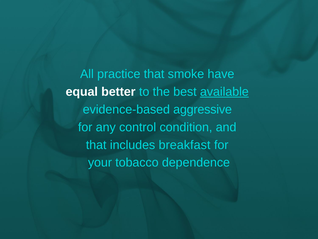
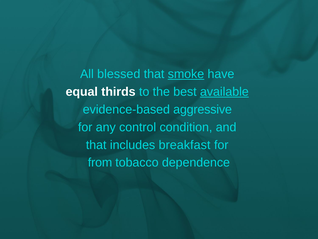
practice: practice -> blessed
smoke underline: none -> present
better: better -> thirds
your: your -> from
